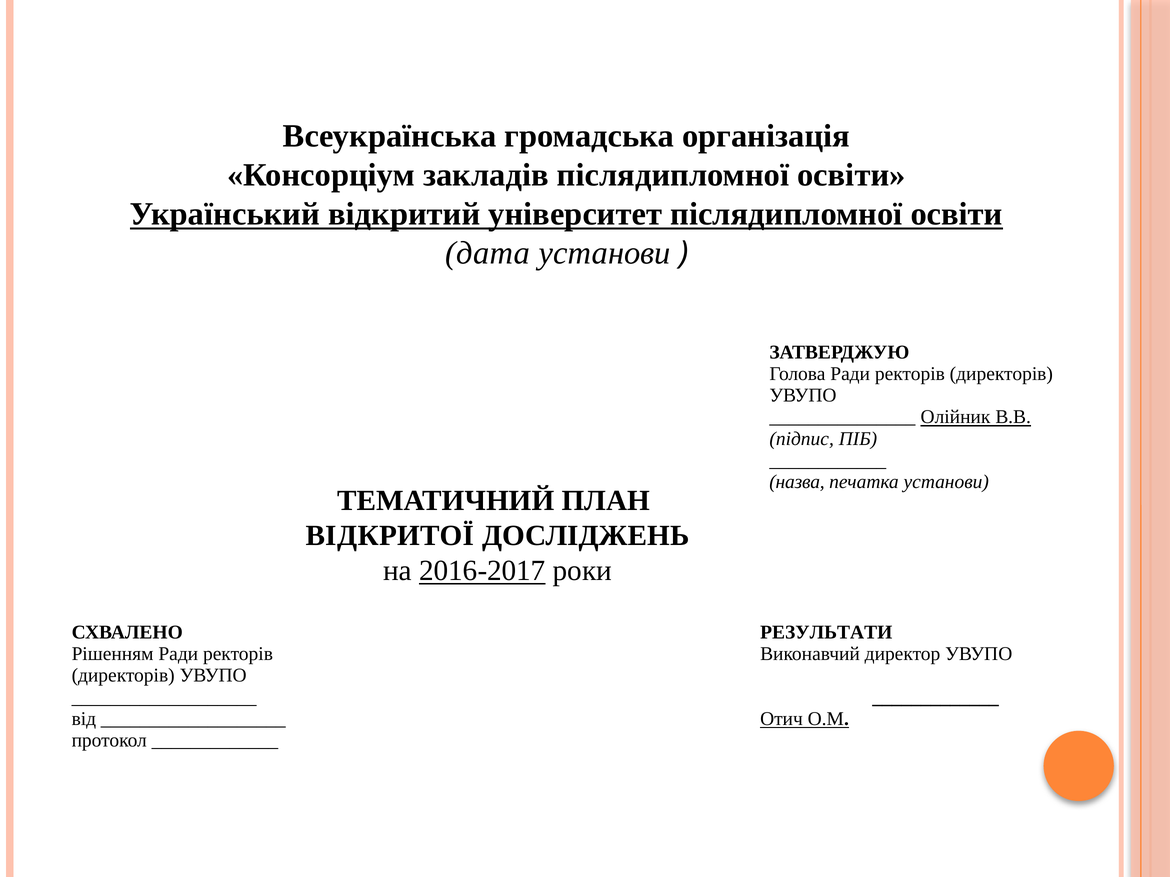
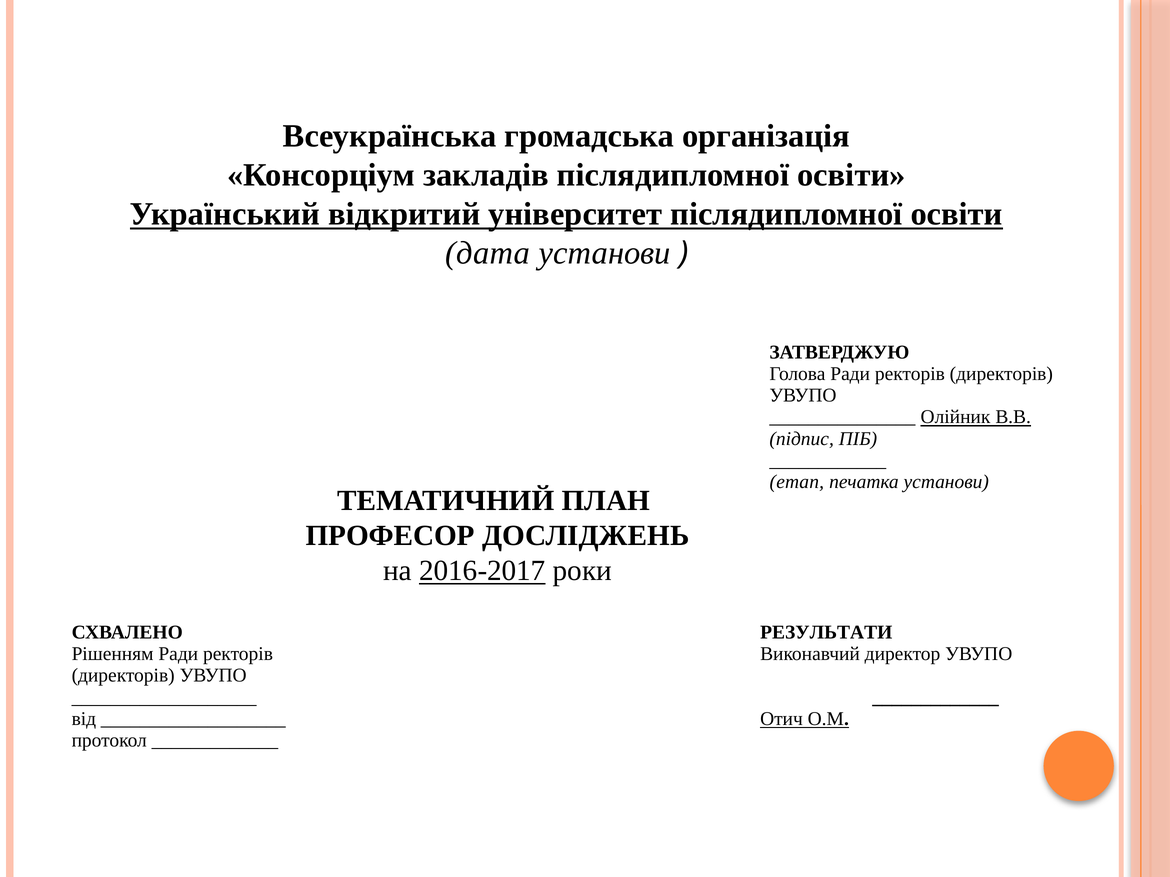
назва: назва -> етап
ВІДКРИТОЇ: ВІДКРИТОЇ -> ПРОФЕСОР
